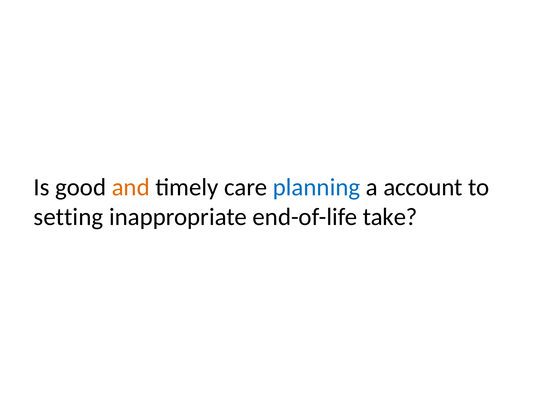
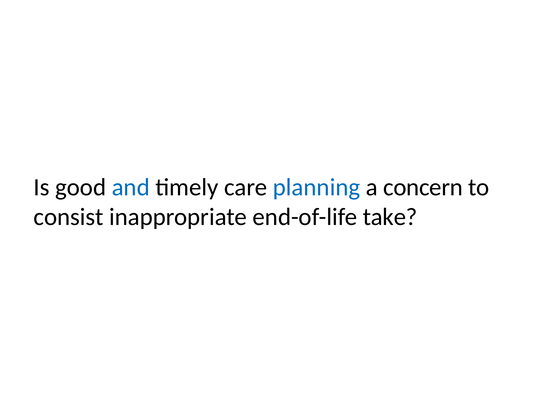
and colour: orange -> blue
account: account -> concern
setting: setting -> consist
